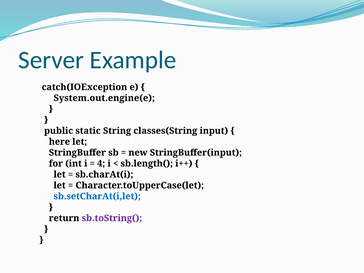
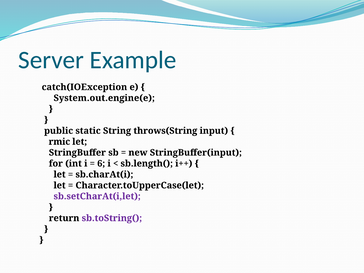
classes(String: classes(String -> throws(String
here: here -> rmic
4: 4 -> 6
sb.setCharAt(i,let colour: blue -> purple
